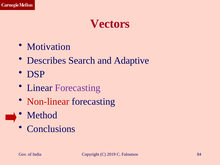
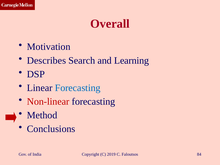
Vectors: Vectors -> Overall
Adaptive: Adaptive -> Learning
Forecasting at (78, 88) colour: purple -> blue
